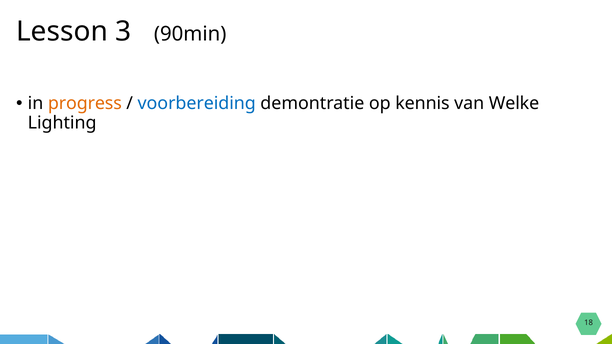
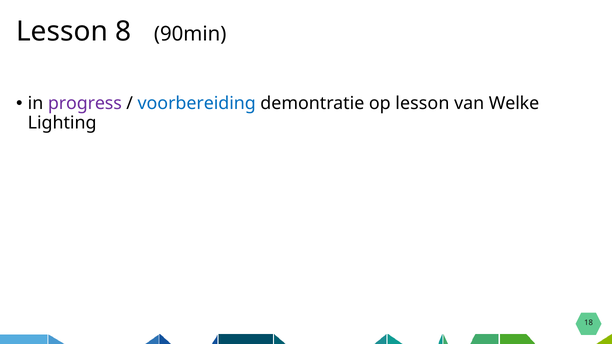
3: 3 -> 8
progress colour: orange -> purple
op kennis: kennis -> lesson
